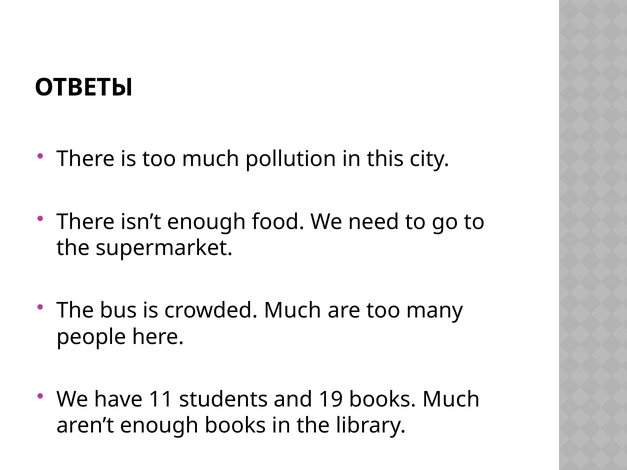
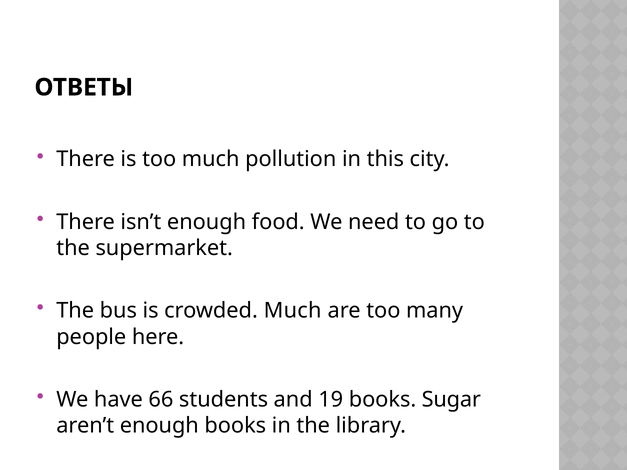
11: 11 -> 66
books Much: Much -> Sugar
